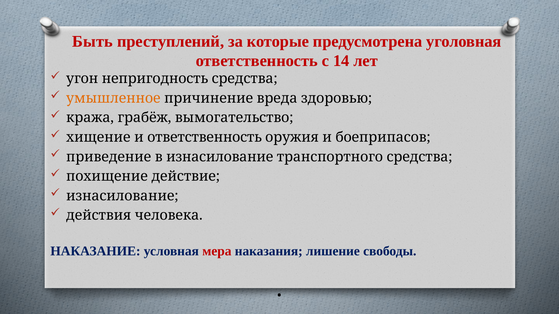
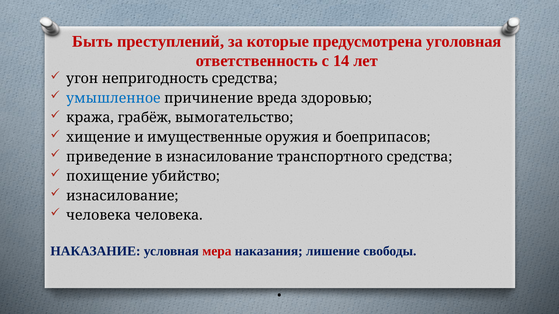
умышленное colour: orange -> blue
и ответственность: ответственность -> имущественные
действие: действие -> убийство
действия at (99, 216): действия -> человека
